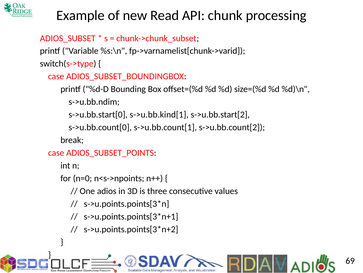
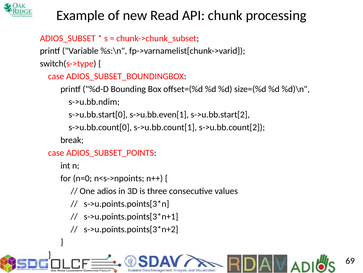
s->u.bb.kind[1: s->u.bb.kind[1 -> s->u.bb.even[1
